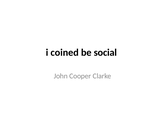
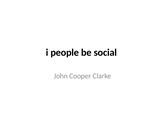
coined: coined -> people
